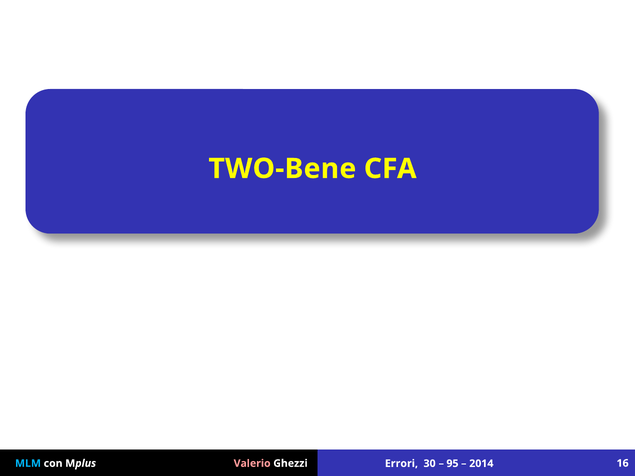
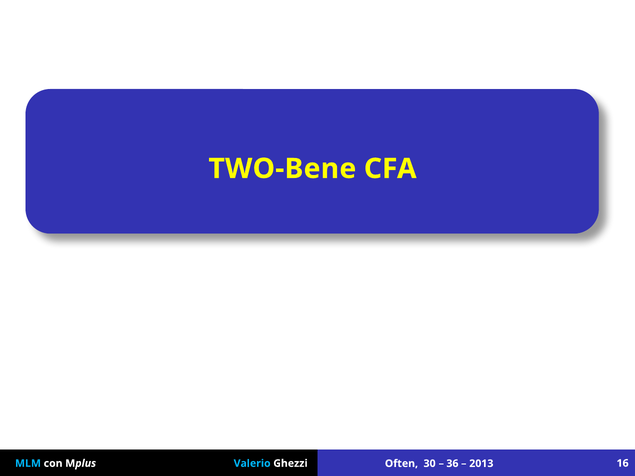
Valerio colour: pink -> light blue
Errori: Errori -> Often
95: 95 -> 36
2014: 2014 -> 2013
